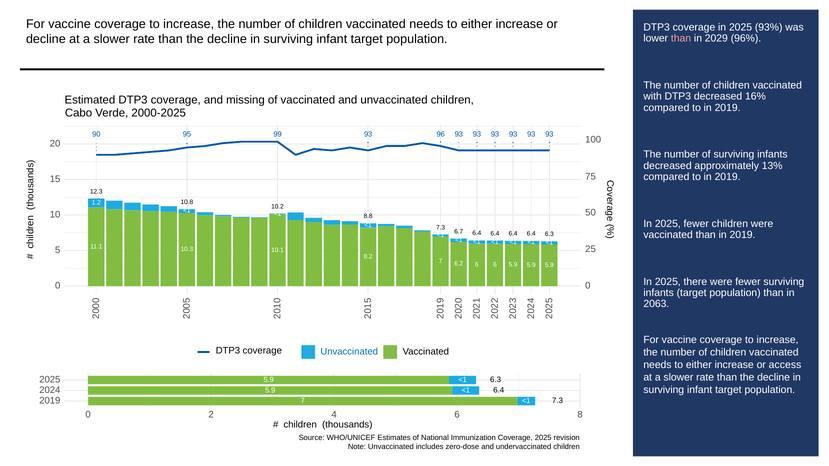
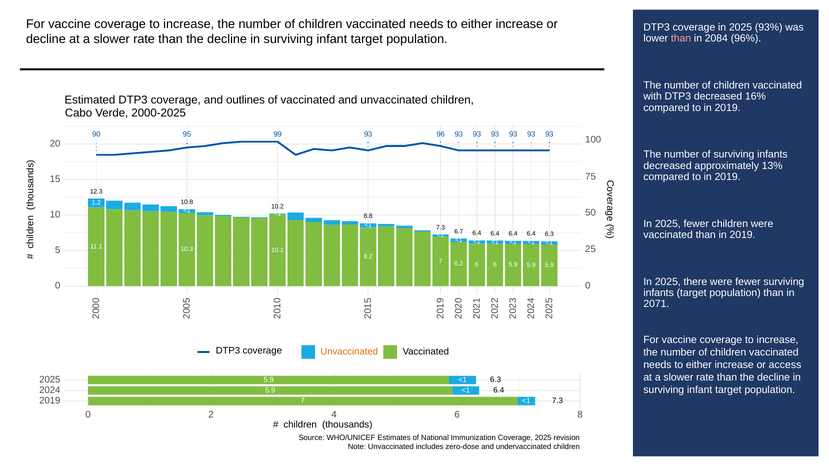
2029: 2029 -> 2084
missing: missing -> outlines
2063: 2063 -> 2071
Unvaccinated at (349, 352) colour: blue -> orange
